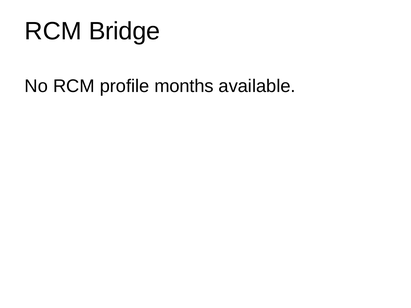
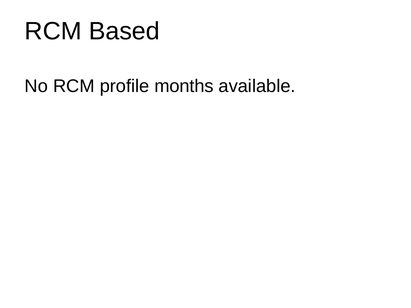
Bridge: Bridge -> Based
